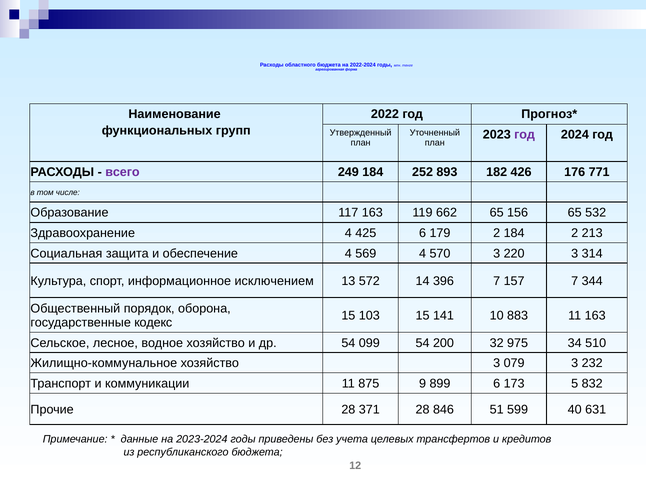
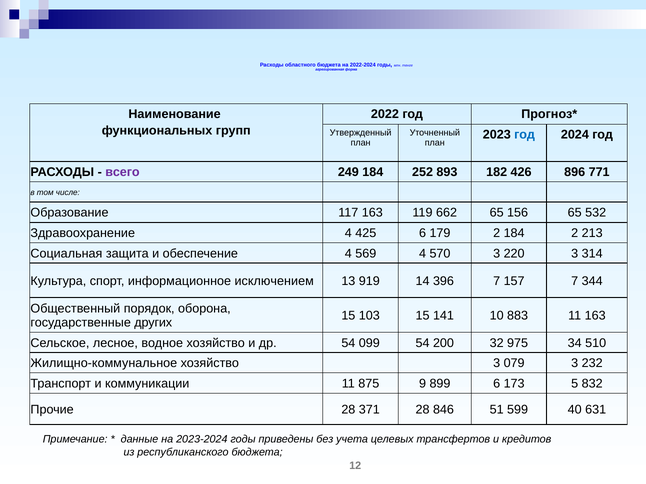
год at (525, 135) colour: purple -> blue
176: 176 -> 896
572: 572 -> 919
кодекс: кодекс -> других
